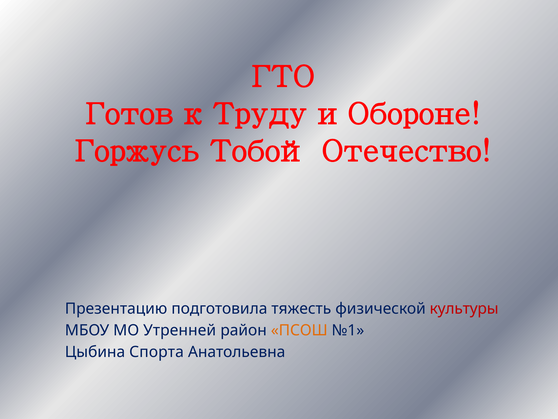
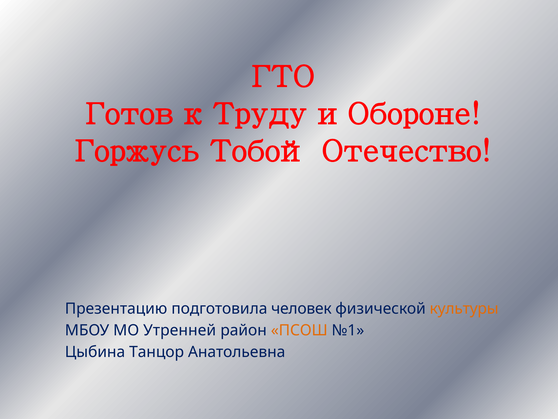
тяжесть: тяжесть -> человек
культуры colour: red -> orange
Спорта: Спорта -> Танцор
